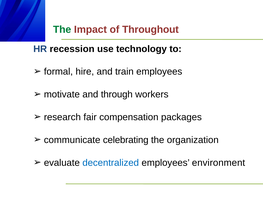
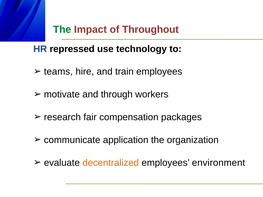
recession: recession -> repressed
formal: formal -> teams
celebrating: celebrating -> application
decentralized colour: blue -> orange
